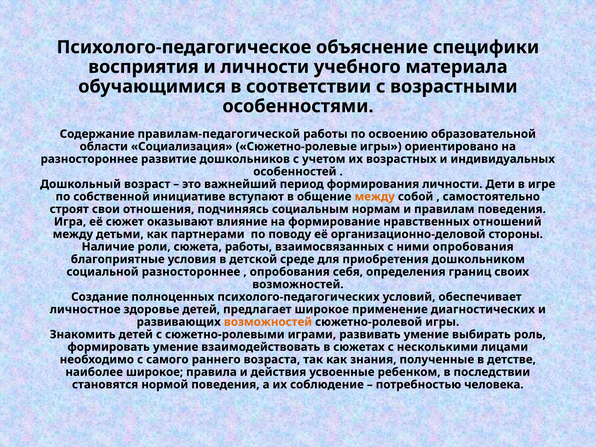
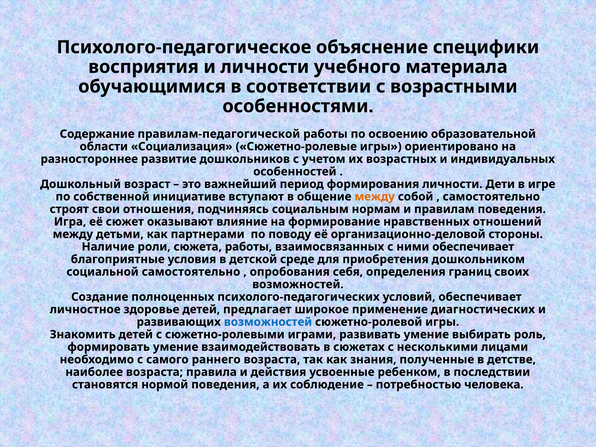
ними опробования: опробования -> обеспечивает
социальной разностороннее: разностороннее -> самостоятельно
возможностей at (268, 322) colour: orange -> blue
наиболее широкое: широкое -> возраста
